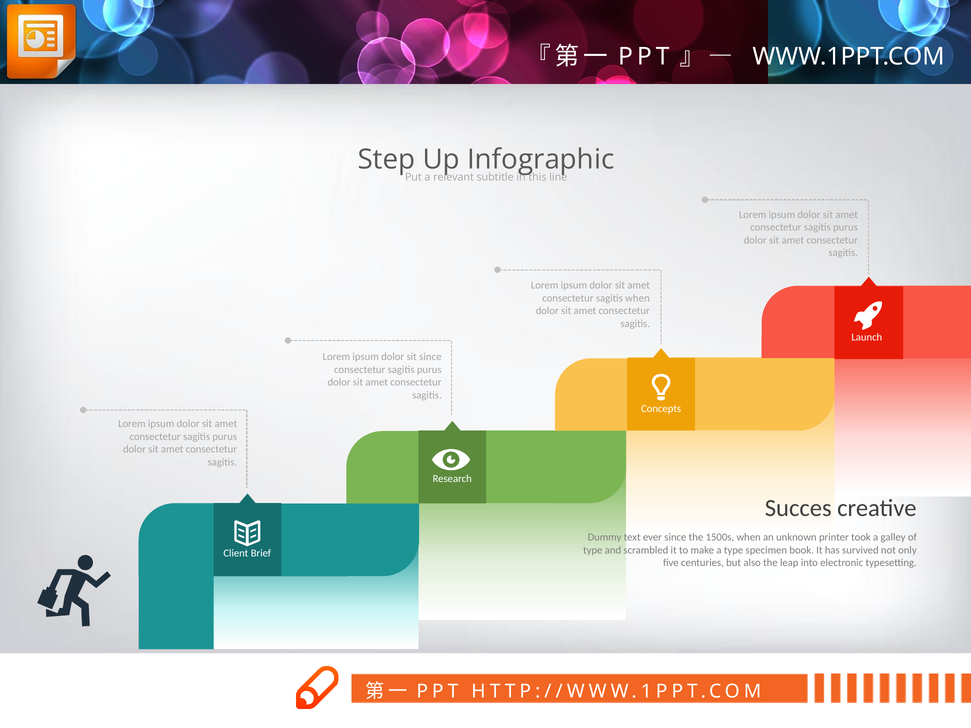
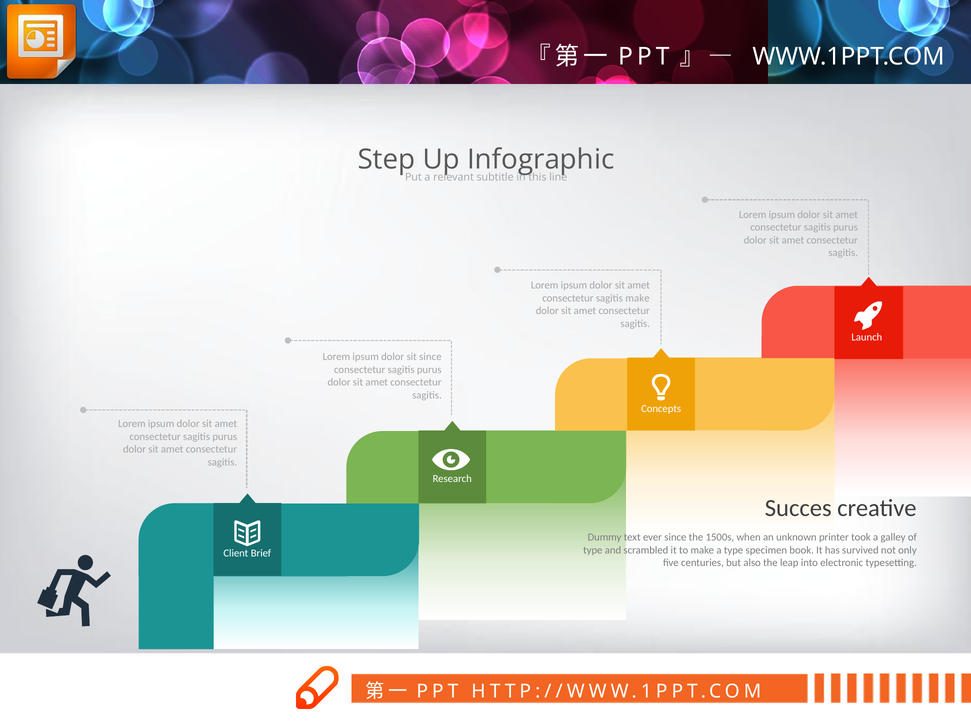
sagitis when: when -> make
